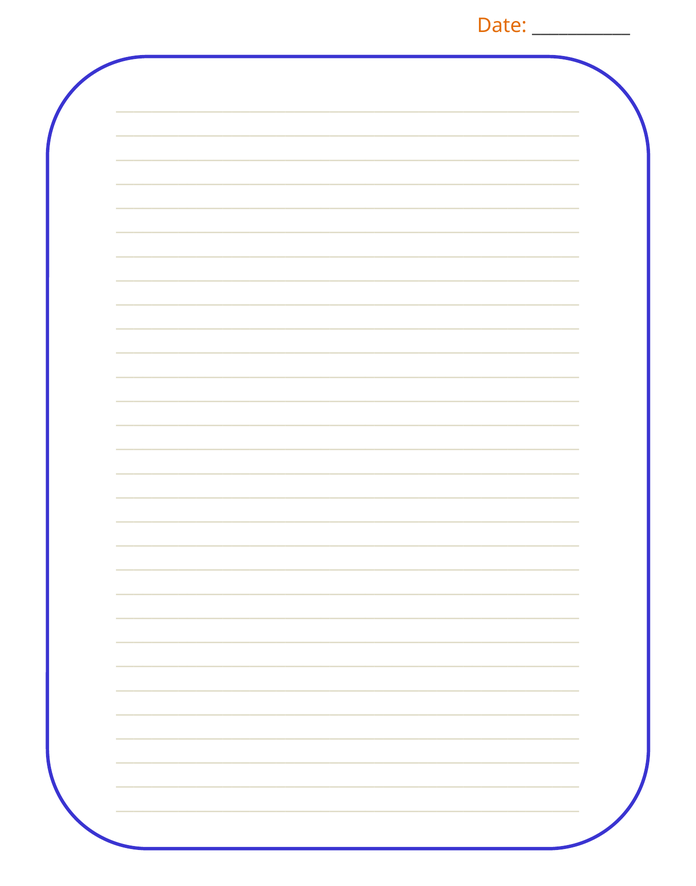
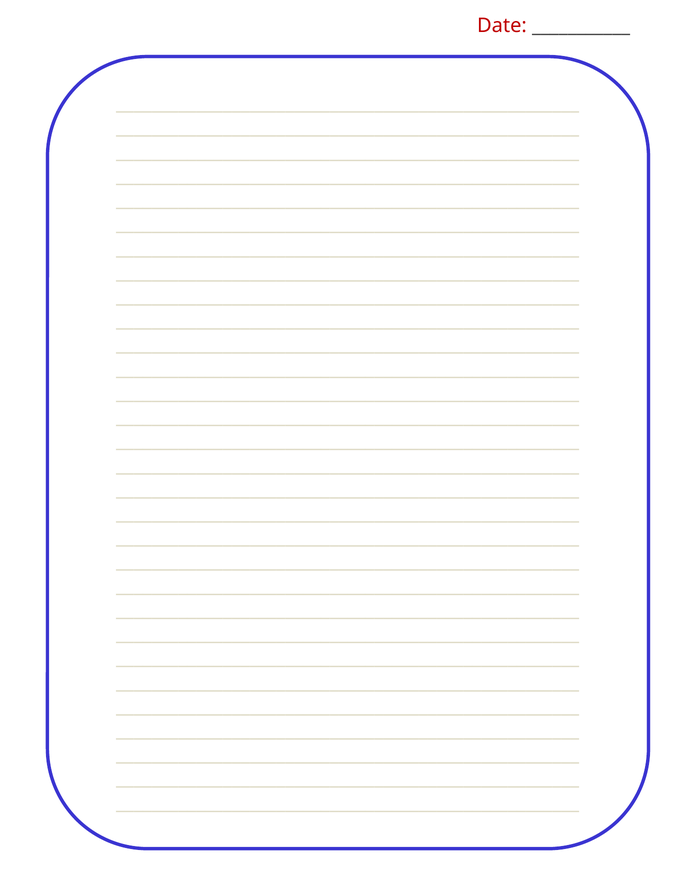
Date colour: orange -> red
